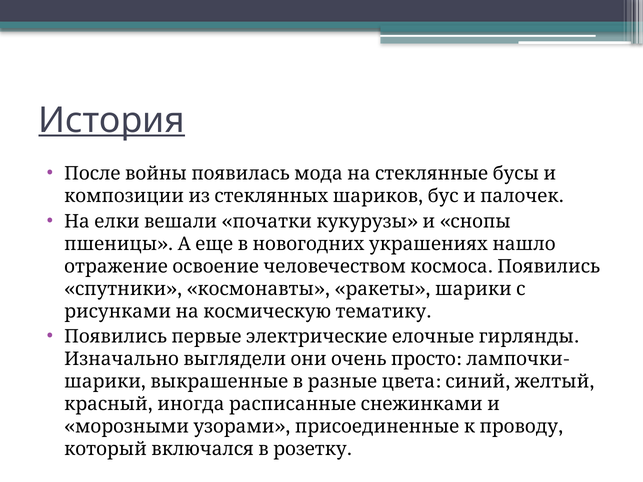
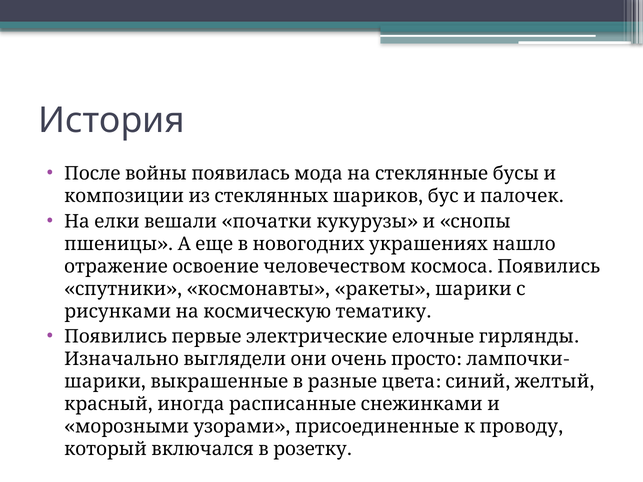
История underline: present -> none
